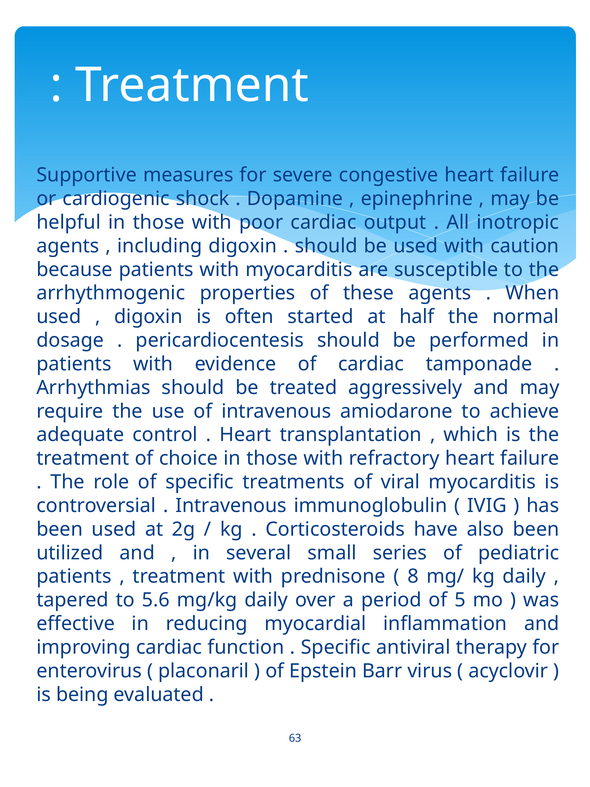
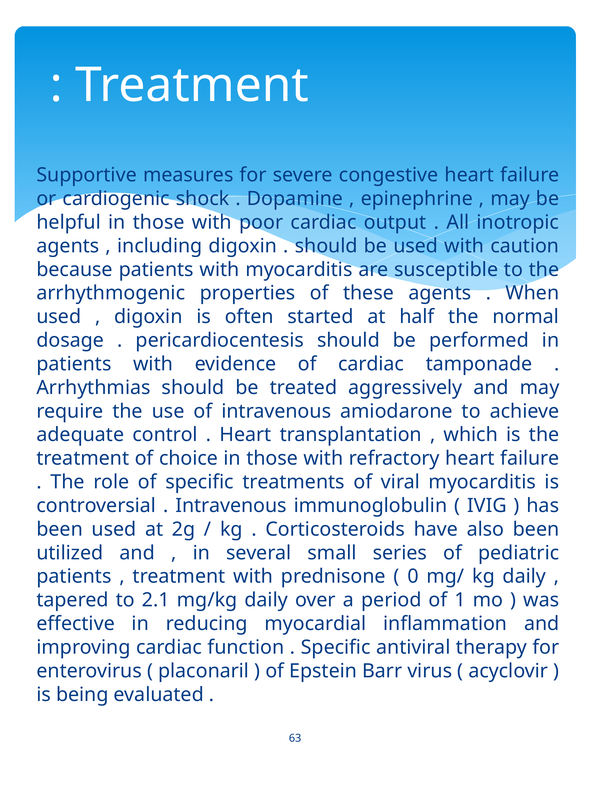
8: 8 -> 0
5.6: 5.6 -> 2.1
5: 5 -> 1
